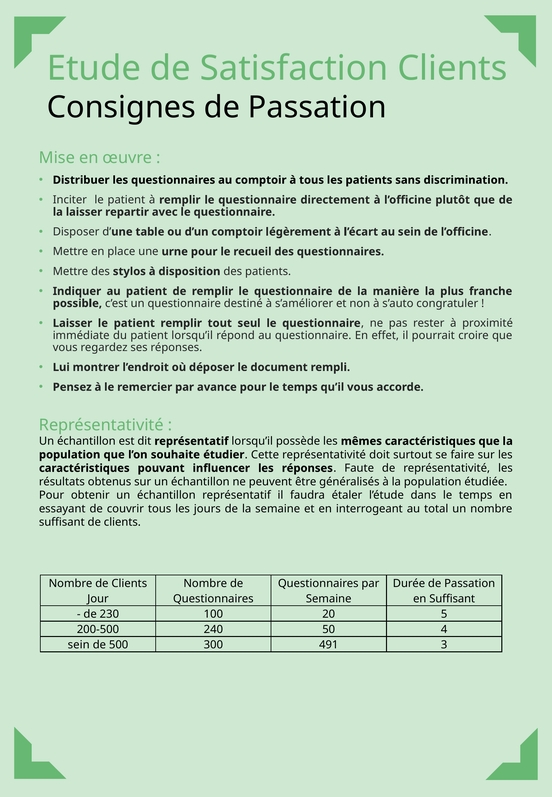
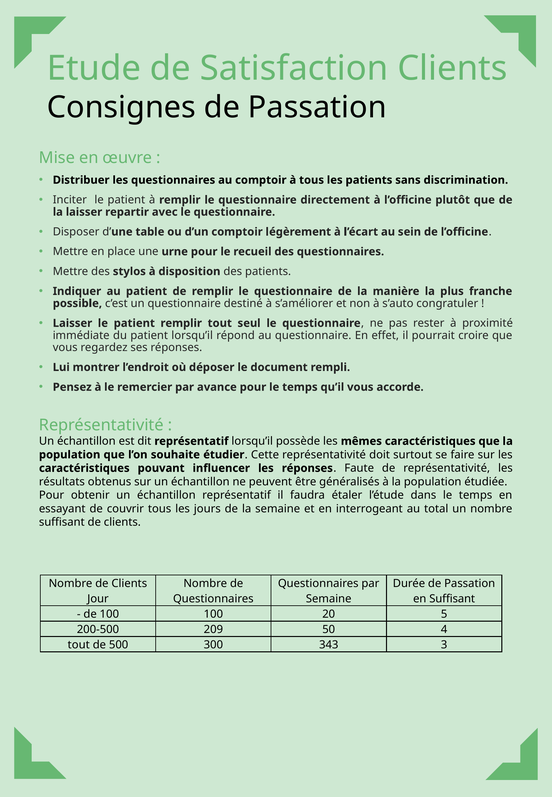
de 230: 230 -> 100
240: 240 -> 209
sein at (79, 645): sein -> tout
491: 491 -> 343
